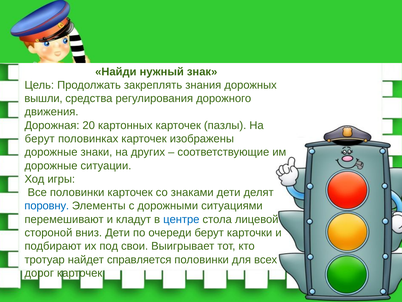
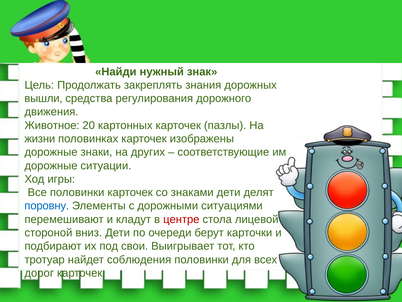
Дорожная: Дорожная -> Животное
берут at (40, 139): берут -> жизни
центре colour: blue -> red
справляется: справляется -> соблюдения
